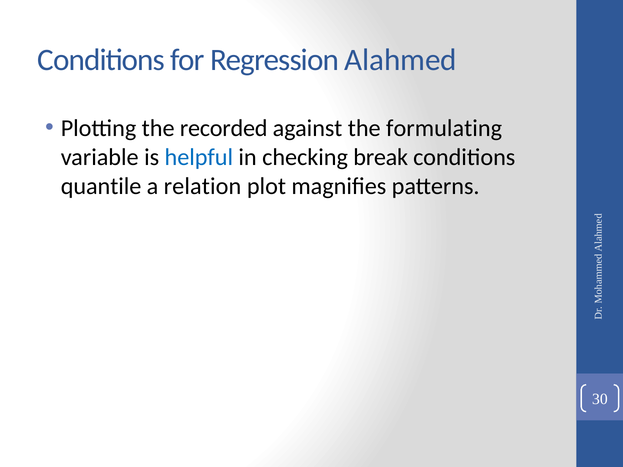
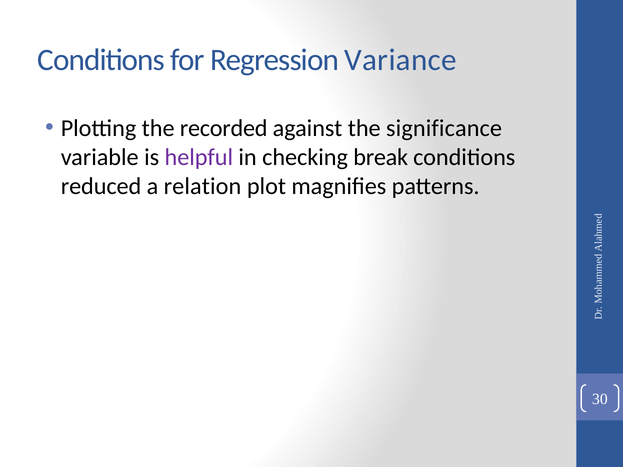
Alahmed: Alahmed -> Variance
formulating: formulating -> significance
helpful colour: blue -> purple
quantile: quantile -> reduced
